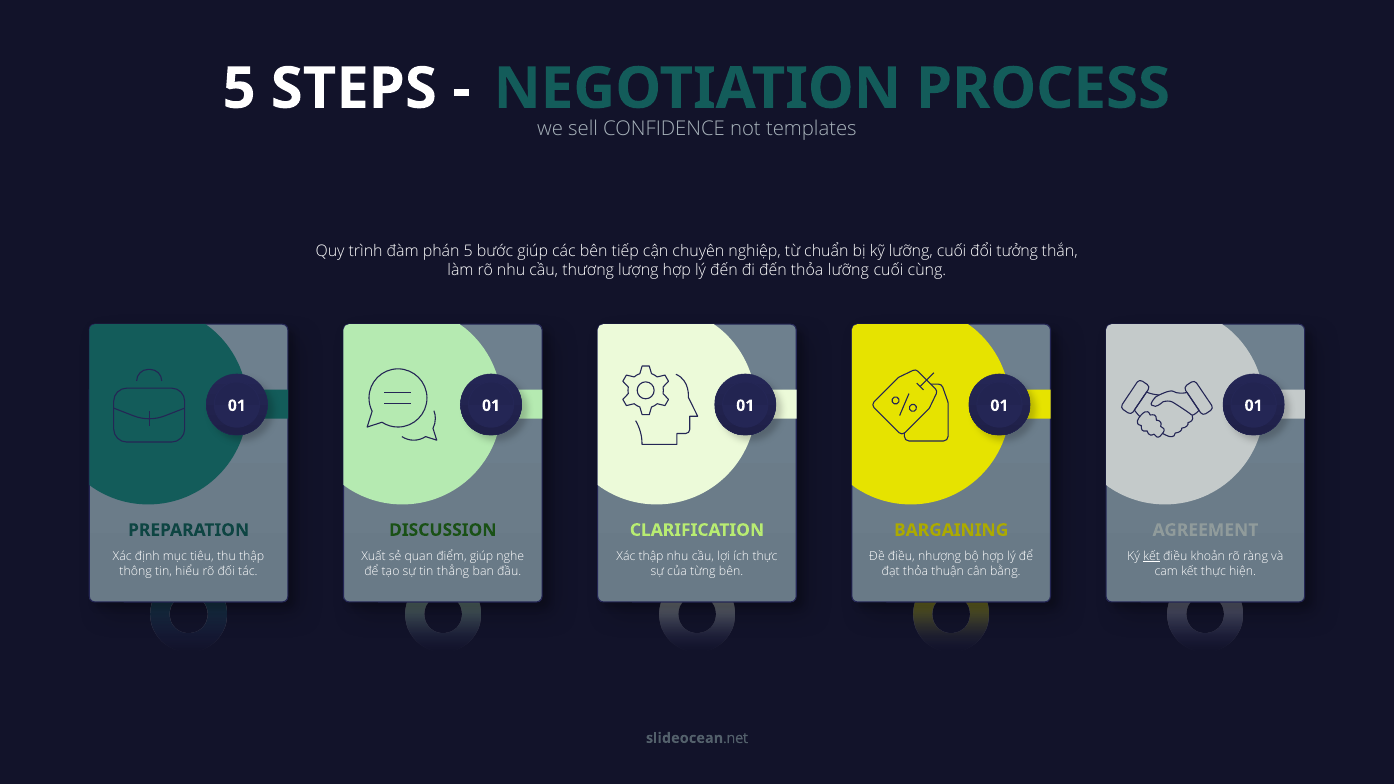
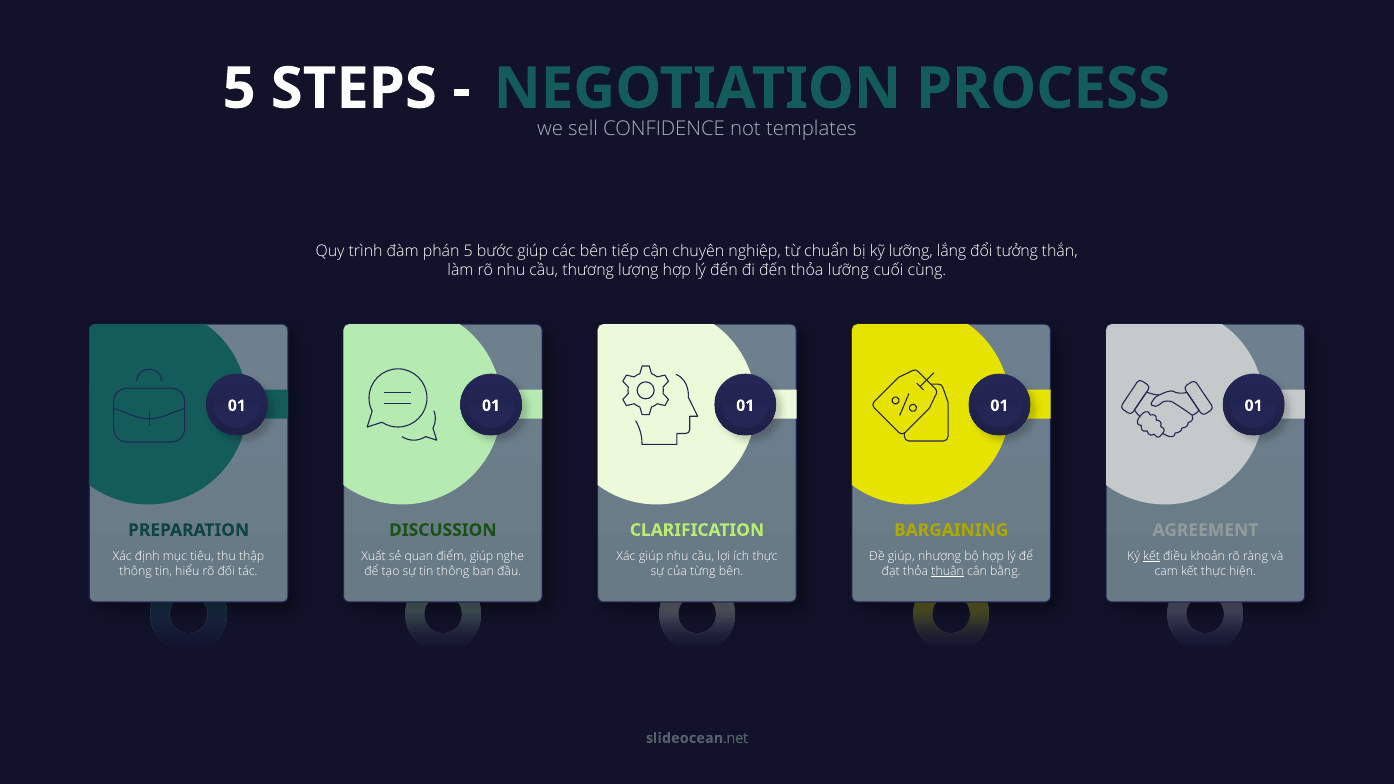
kỹ lưỡng cuối: cuối -> lắng
Xác thập: thập -> giúp
Đề điều: điều -> giúp
tin thẳng: thẳng -> thông
thuận underline: none -> present
